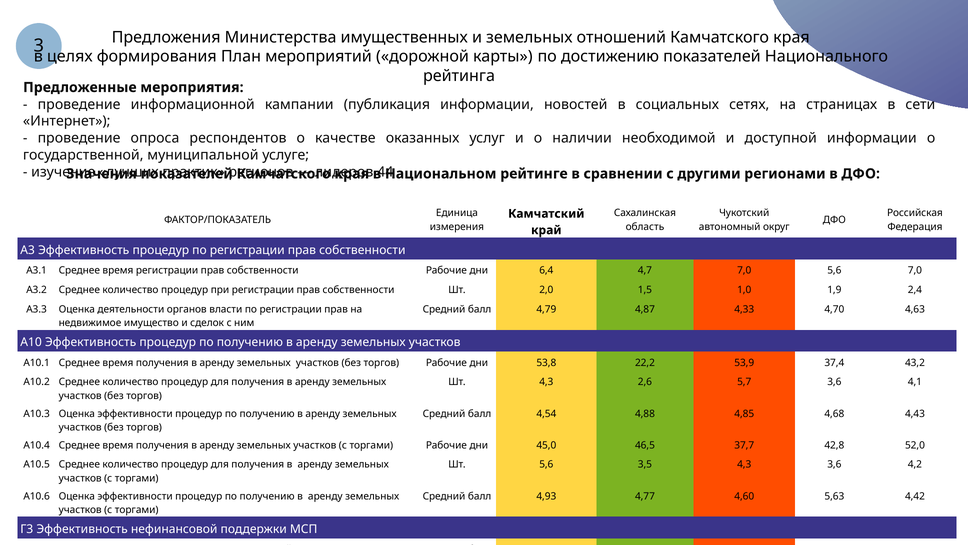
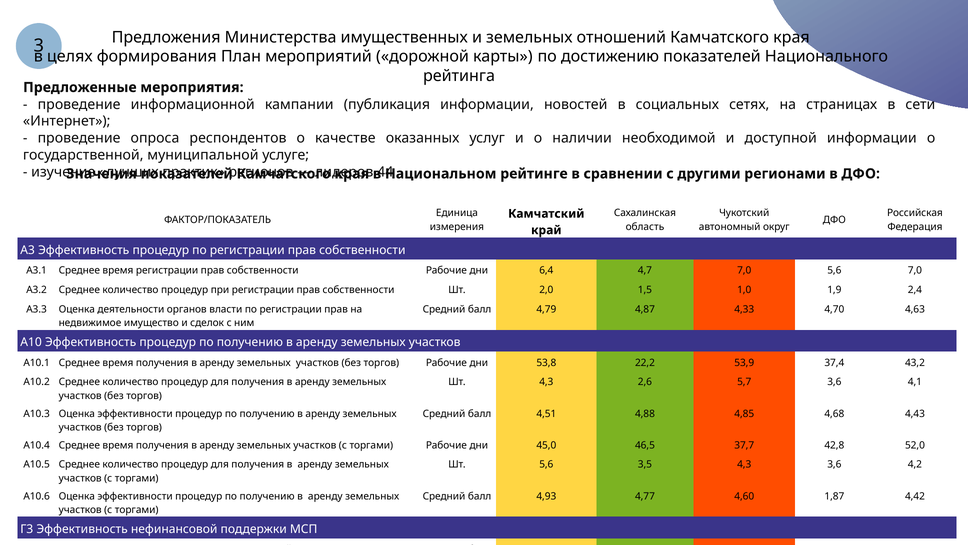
4,54: 4,54 -> 4,51
5,63: 5,63 -> 1,87
